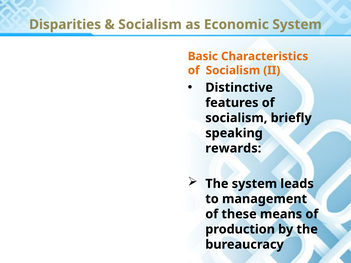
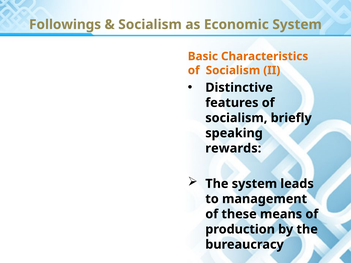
Disparities: Disparities -> Followings
